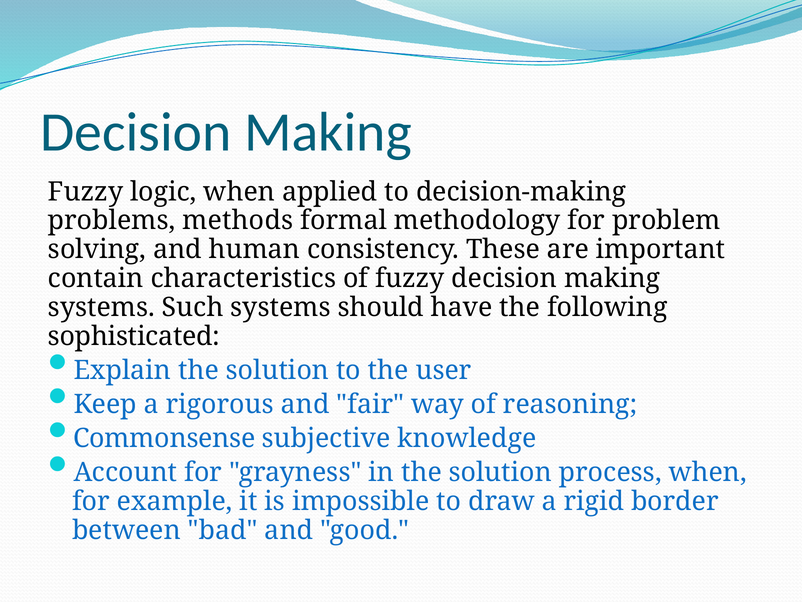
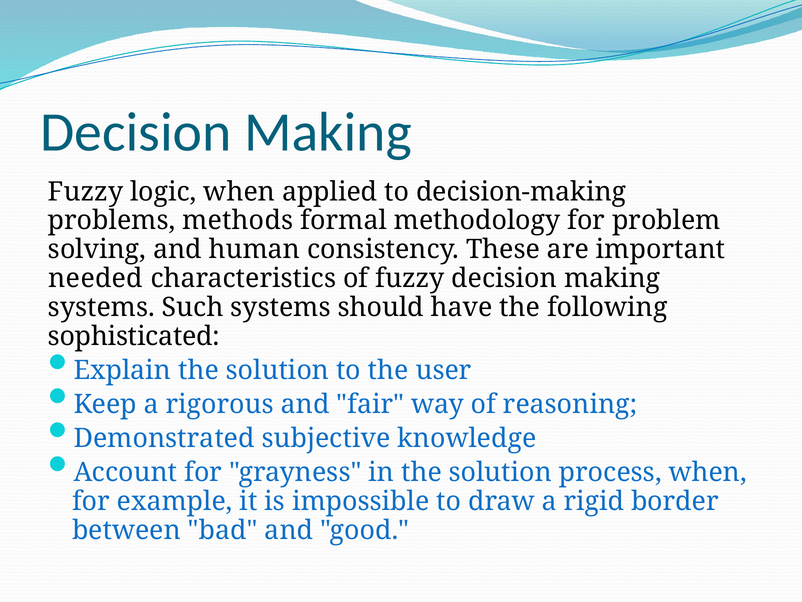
contain: contain -> needed
Commonsense: Commonsense -> Demonstrated
